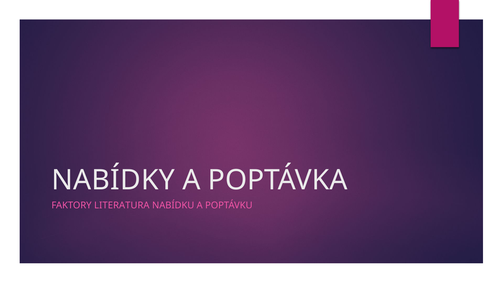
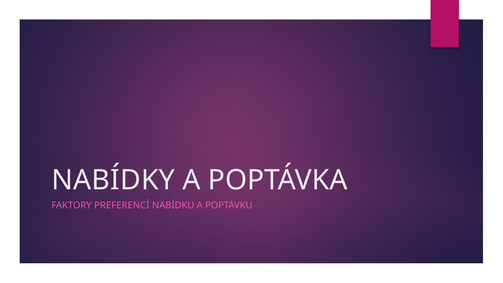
LITERATURA: LITERATURA -> PREFERENCÍ
